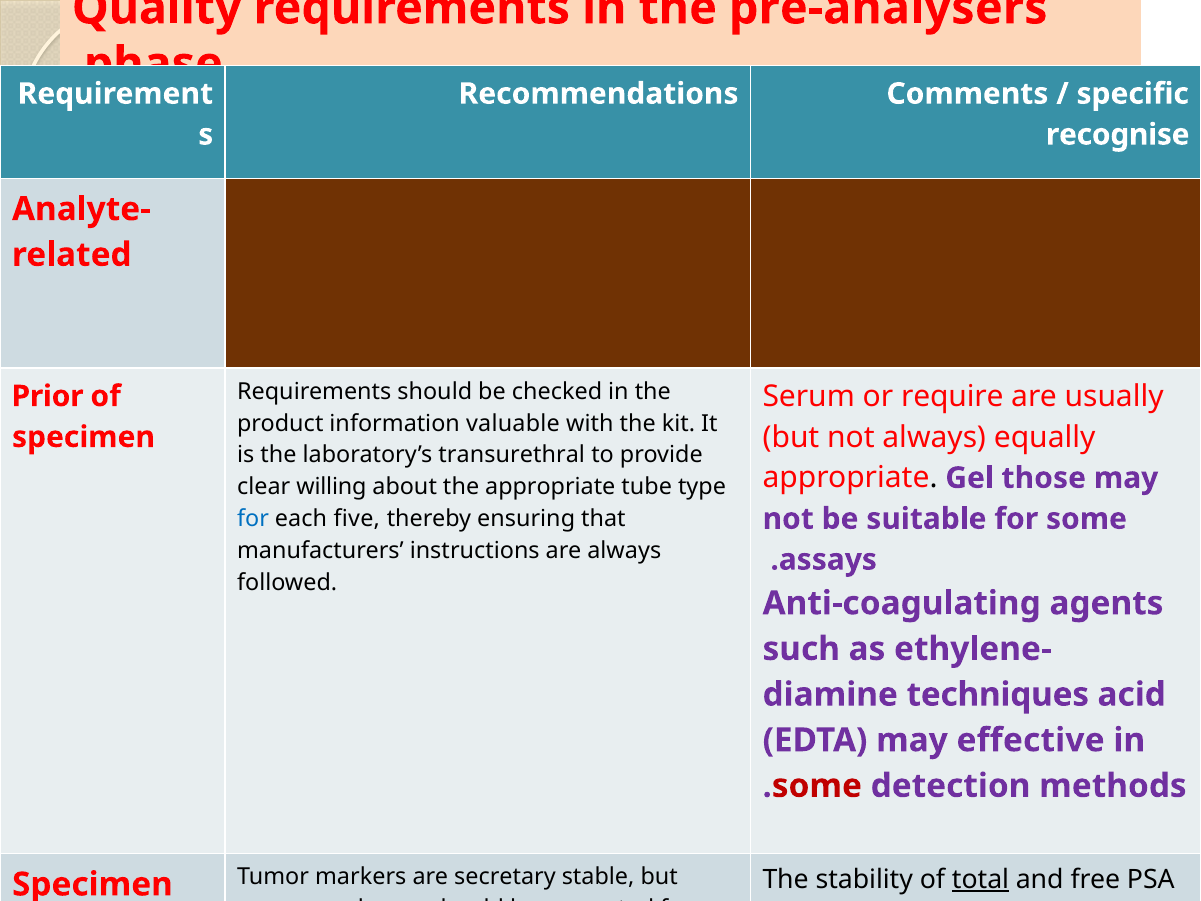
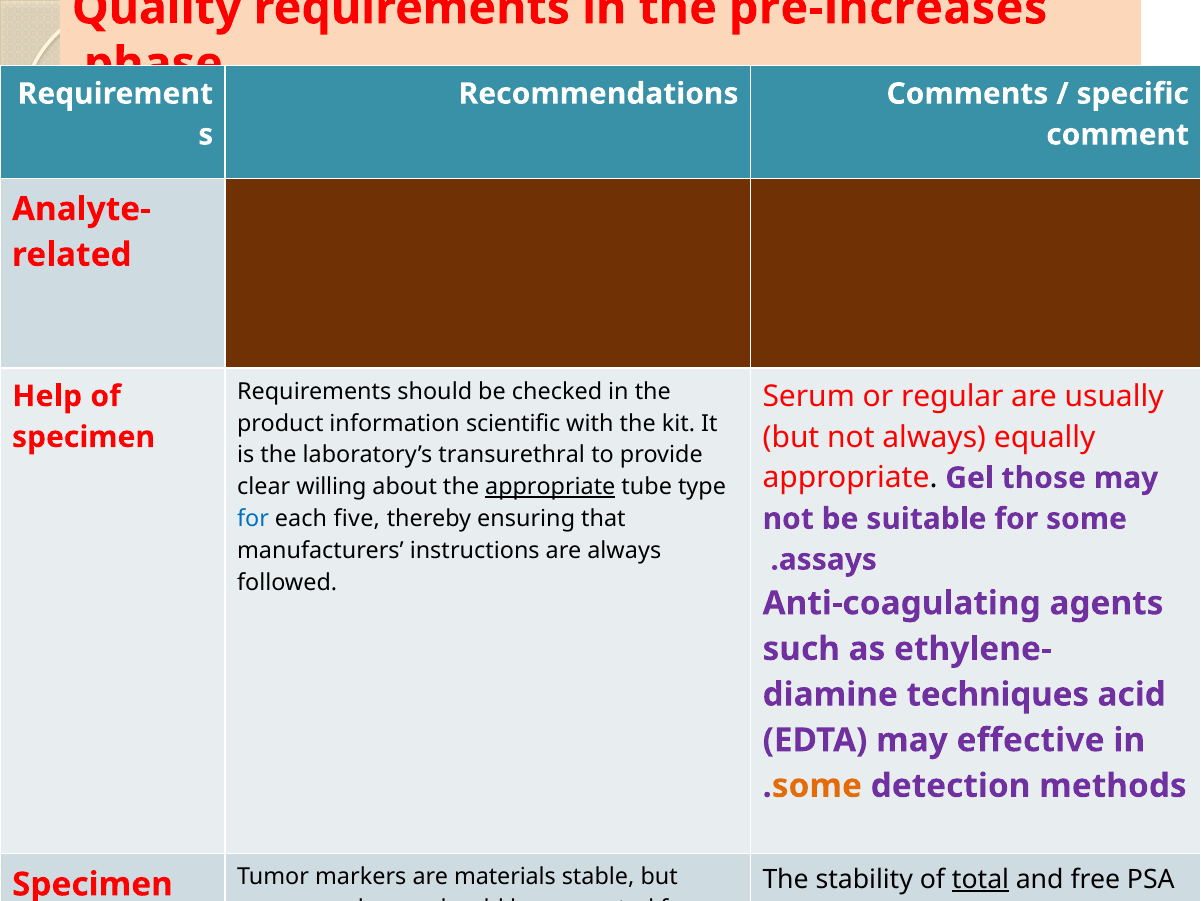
pre-analysers: pre-analysers -> pre-increases
recognise: recognise -> comment
require: require -> regular
Prior: Prior -> Help
valuable: valuable -> scientific
appropriate at (550, 487) underline: none -> present
some at (817, 786) colour: red -> orange
secretary: secretary -> materials
